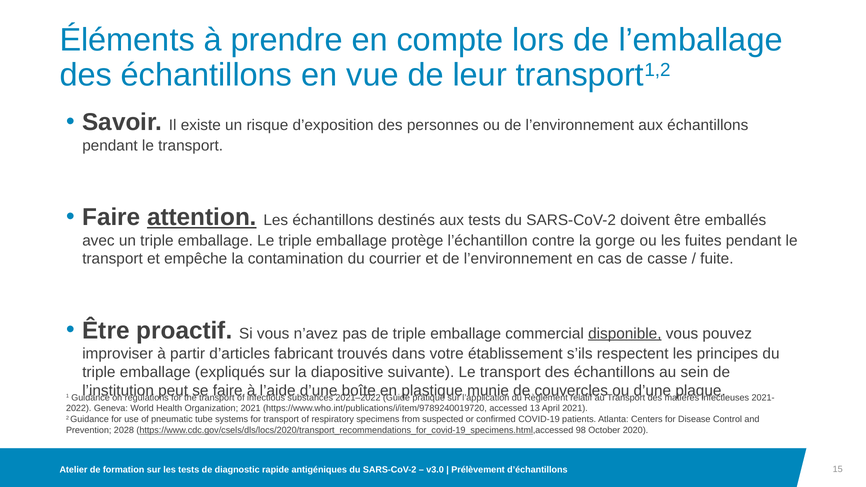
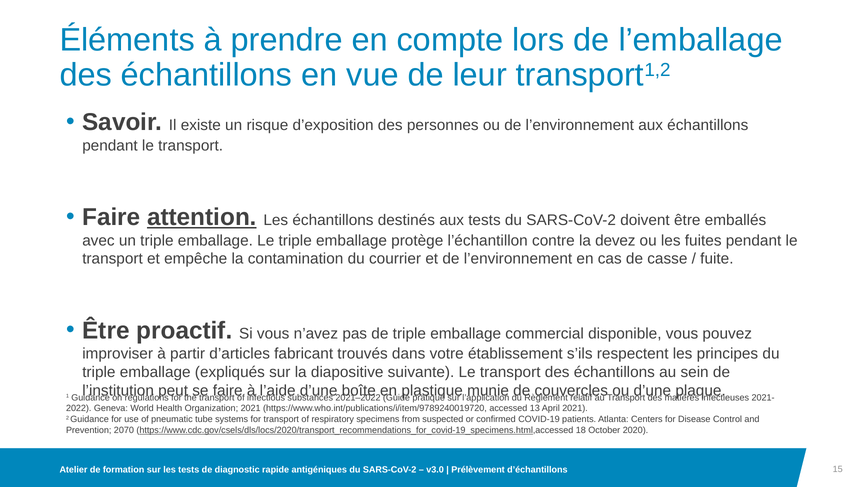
gorge: gorge -> devez
disponible underline: present -> none
2028: 2028 -> 2070
98: 98 -> 18
